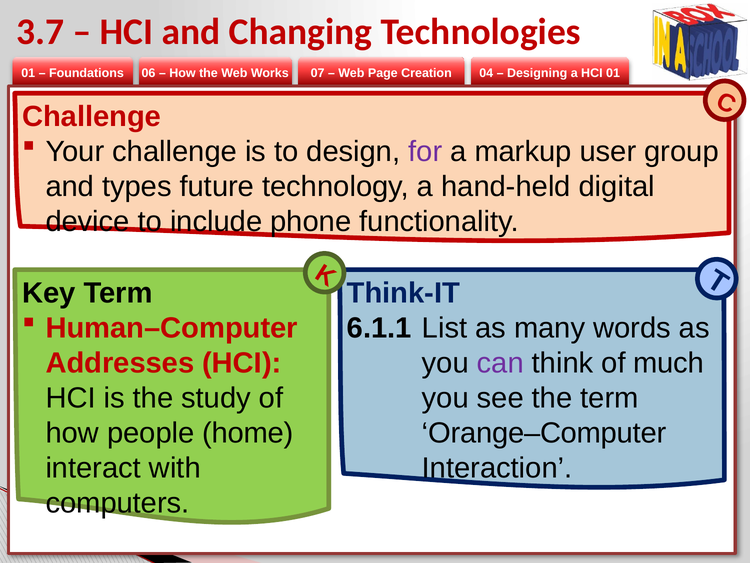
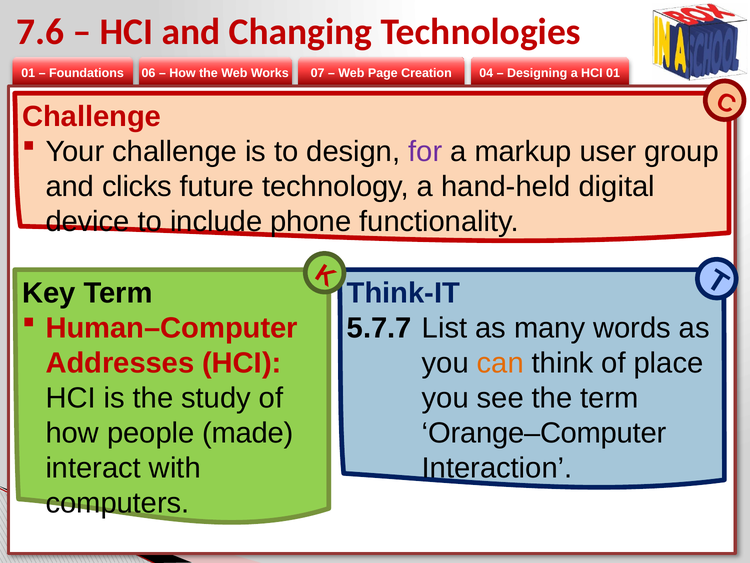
3.7: 3.7 -> 7.6
types: types -> clicks
6.1.1: 6.1.1 -> 5.7.7
can colour: purple -> orange
much: much -> place
home: home -> made
